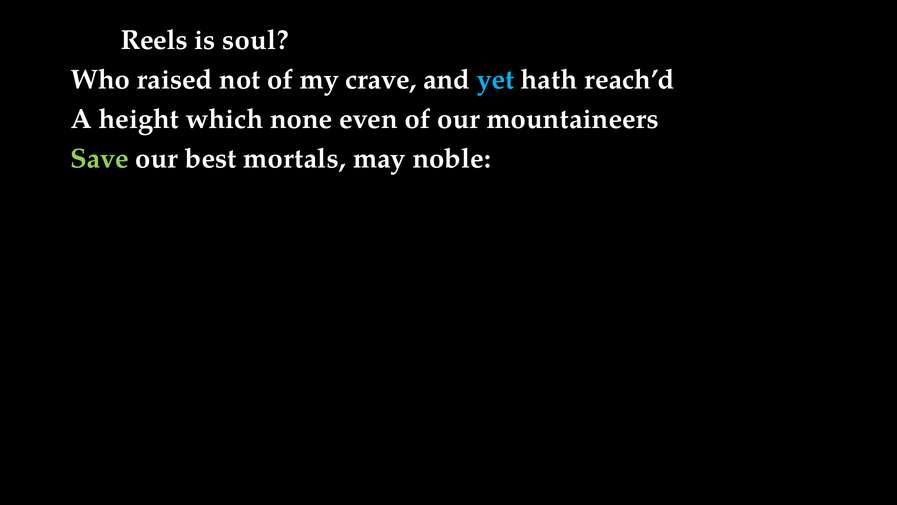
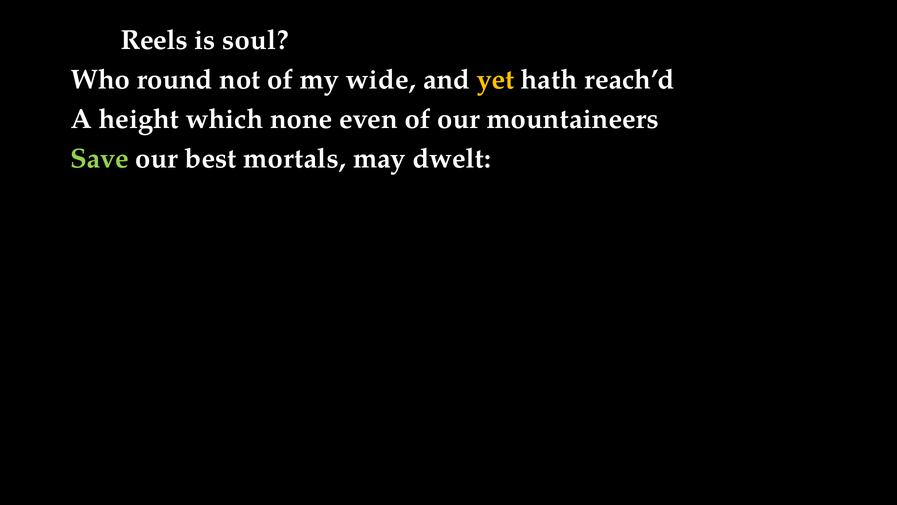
raised: raised -> round
crave: crave -> wide
yet colour: light blue -> yellow
noble: noble -> dwelt
